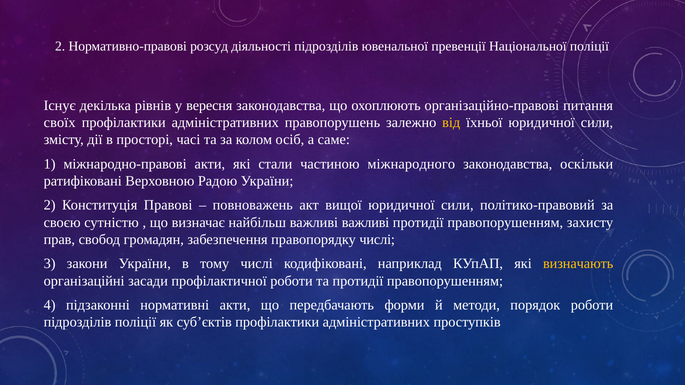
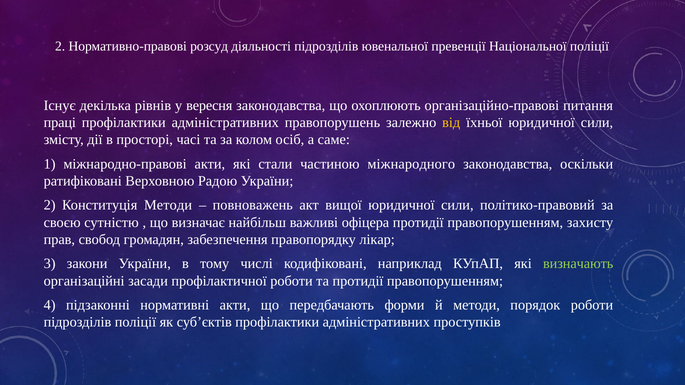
своїх: своїх -> праці
Конституція Правові: Правові -> Методи
важливі важливі: важливі -> офіцера
правопорядку числі: числі -> лікар
визначають colour: yellow -> light green
